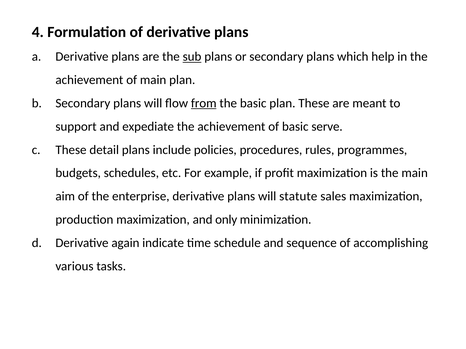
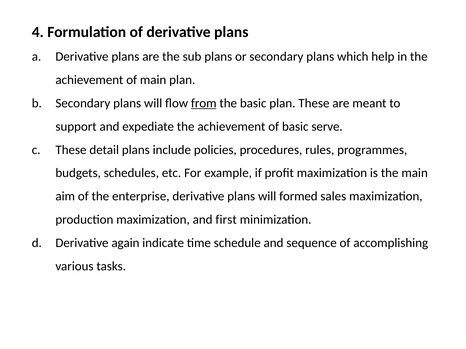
sub underline: present -> none
statute: statute -> formed
only: only -> first
